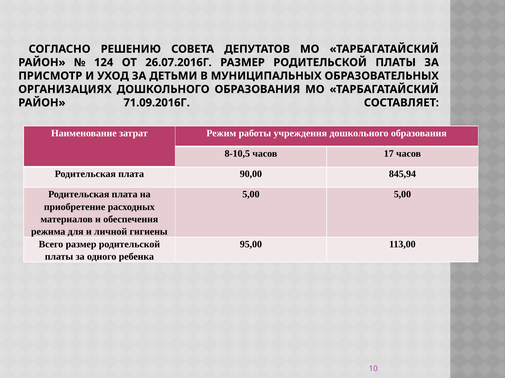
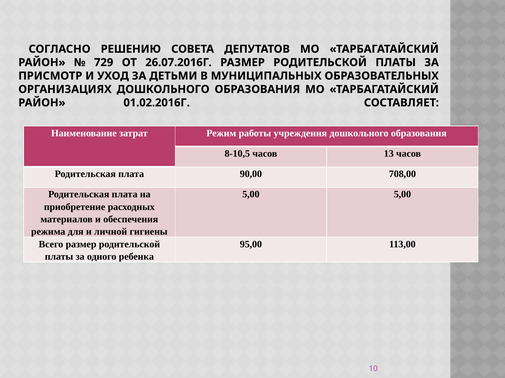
124: 124 -> 729
71.09.2016Г: 71.09.2016Г -> 01.02.2016Г
17: 17 -> 13
845,94: 845,94 -> 708,00
